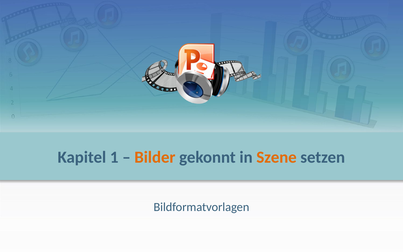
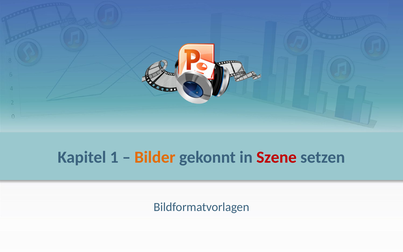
Szene colour: orange -> red
